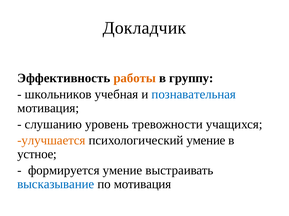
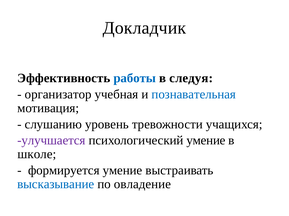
работы colour: orange -> blue
группу: группу -> следуя
школьников: школьников -> организатор
улучшается colour: orange -> purple
устное: устное -> школе
по мотивация: мотивация -> овладение
